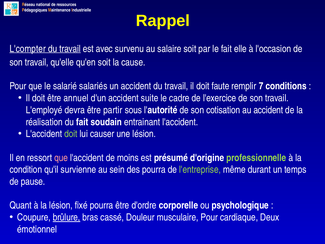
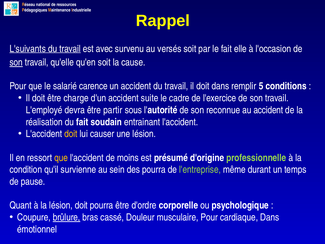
L'compter: L'compter -> L'suivants
salaire: salaire -> versés
son at (16, 62) underline: none -> present
salariés: salariés -> carence
doit faute: faute -> dans
7: 7 -> 5
annuel: annuel -> charge
cotisation: cotisation -> reconnue
doit at (71, 134) colour: light green -> yellow
que at (61, 158) colour: pink -> yellow
lésion fixé: fixé -> doit
cardiaque Deux: Deux -> Dans
